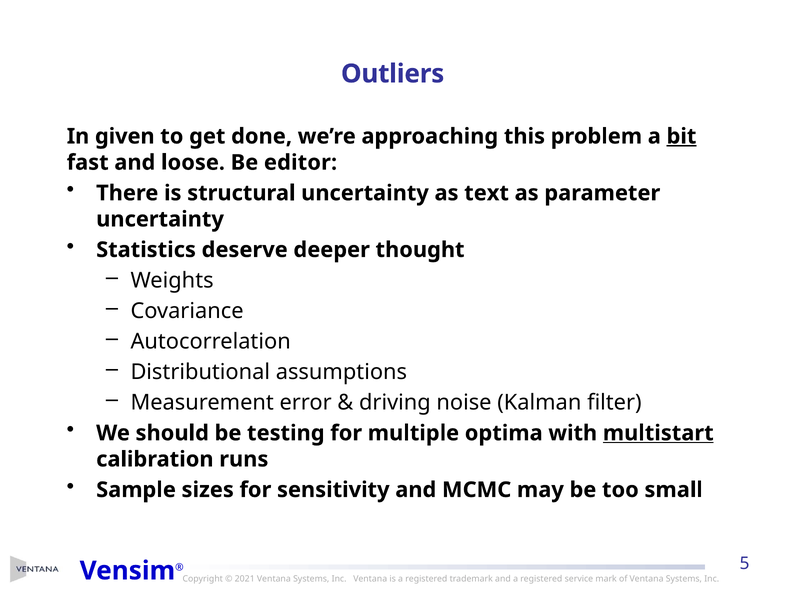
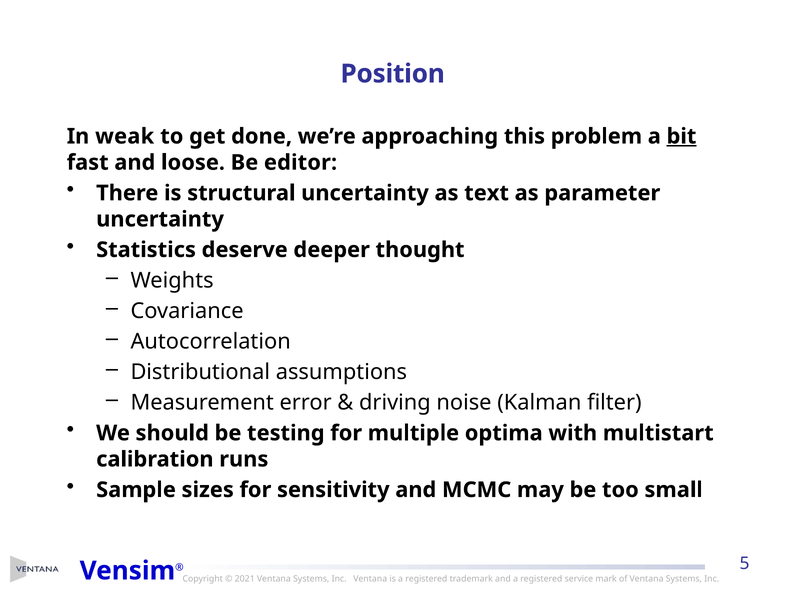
Outliers: Outliers -> Position
given: given -> weak
multistart underline: present -> none
